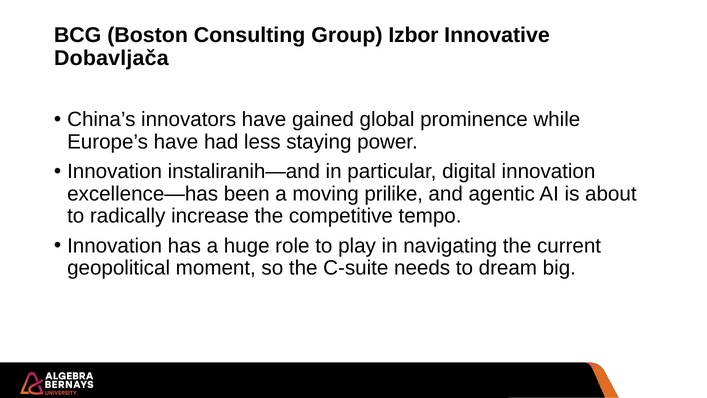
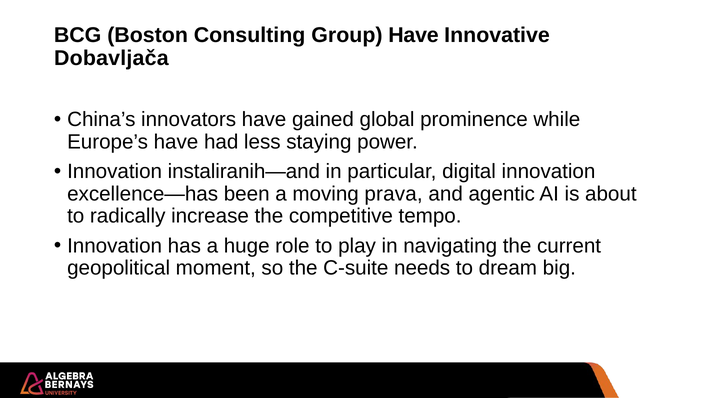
Group Izbor: Izbor -> Have
prilike: prilike -> prava
